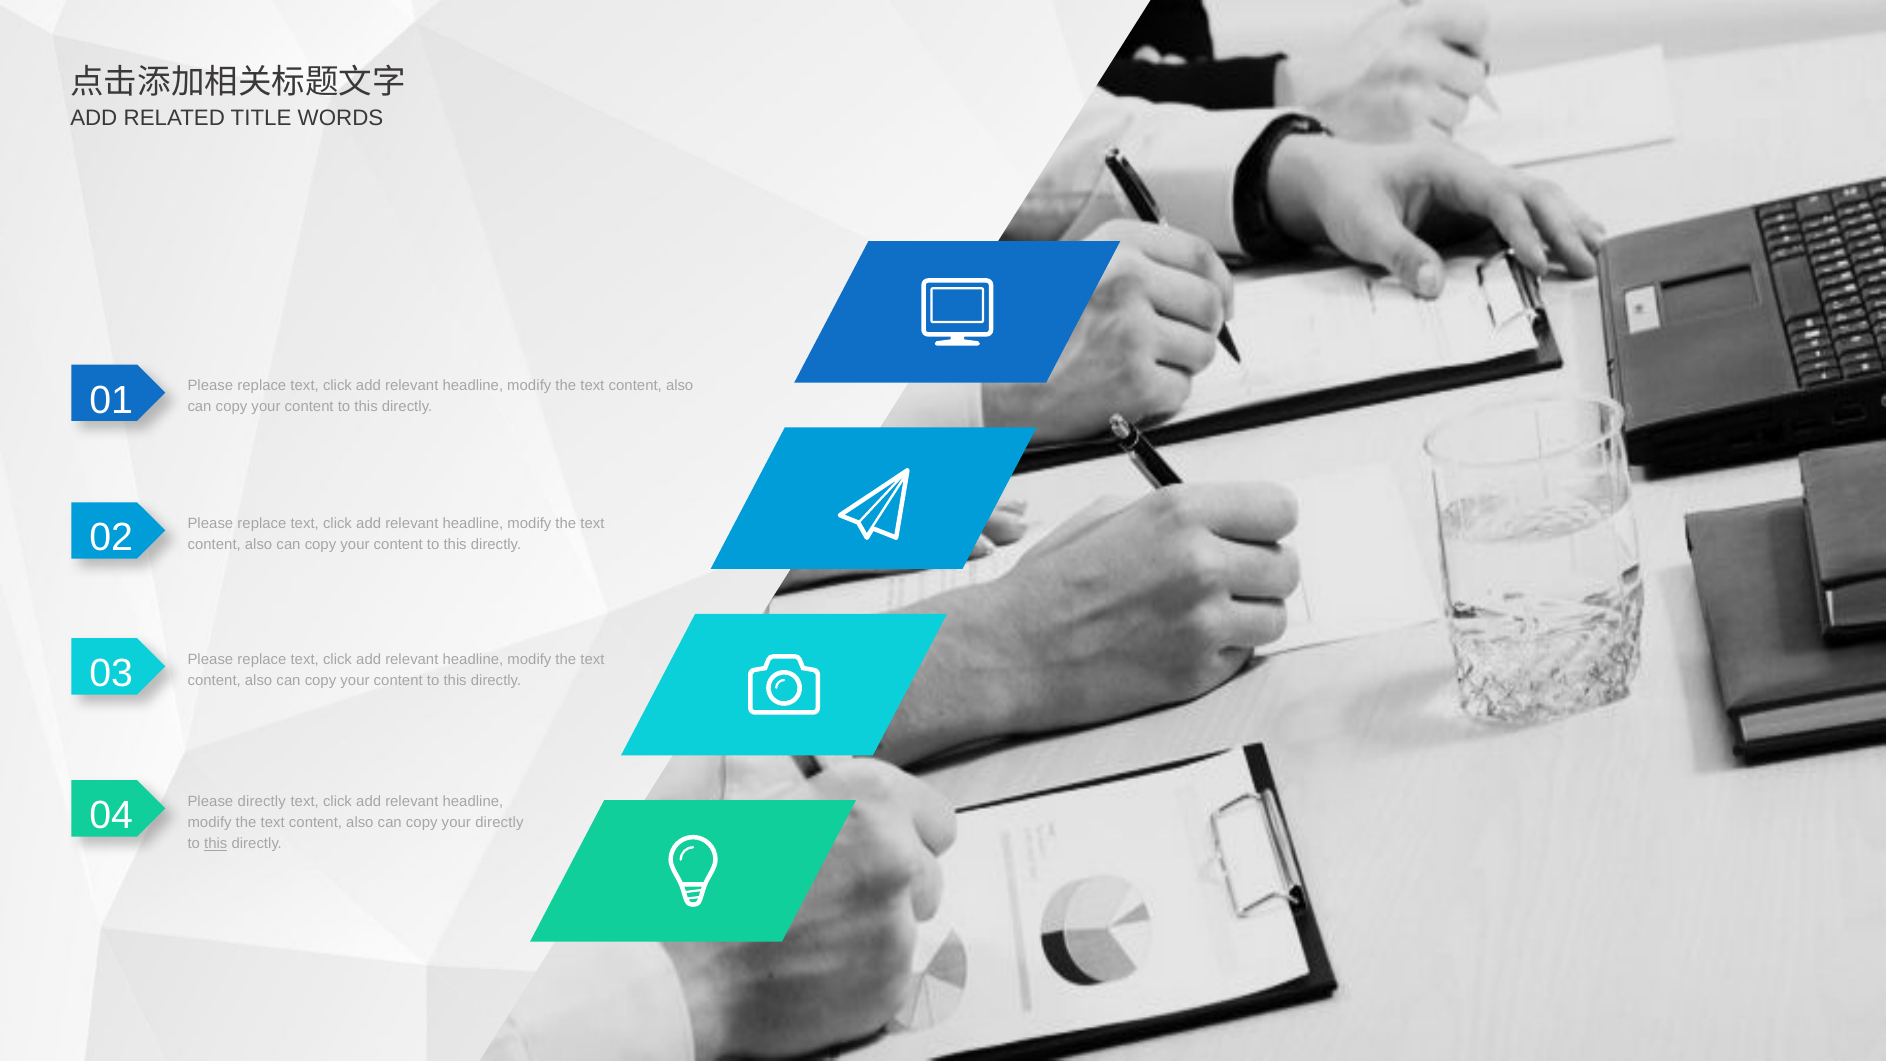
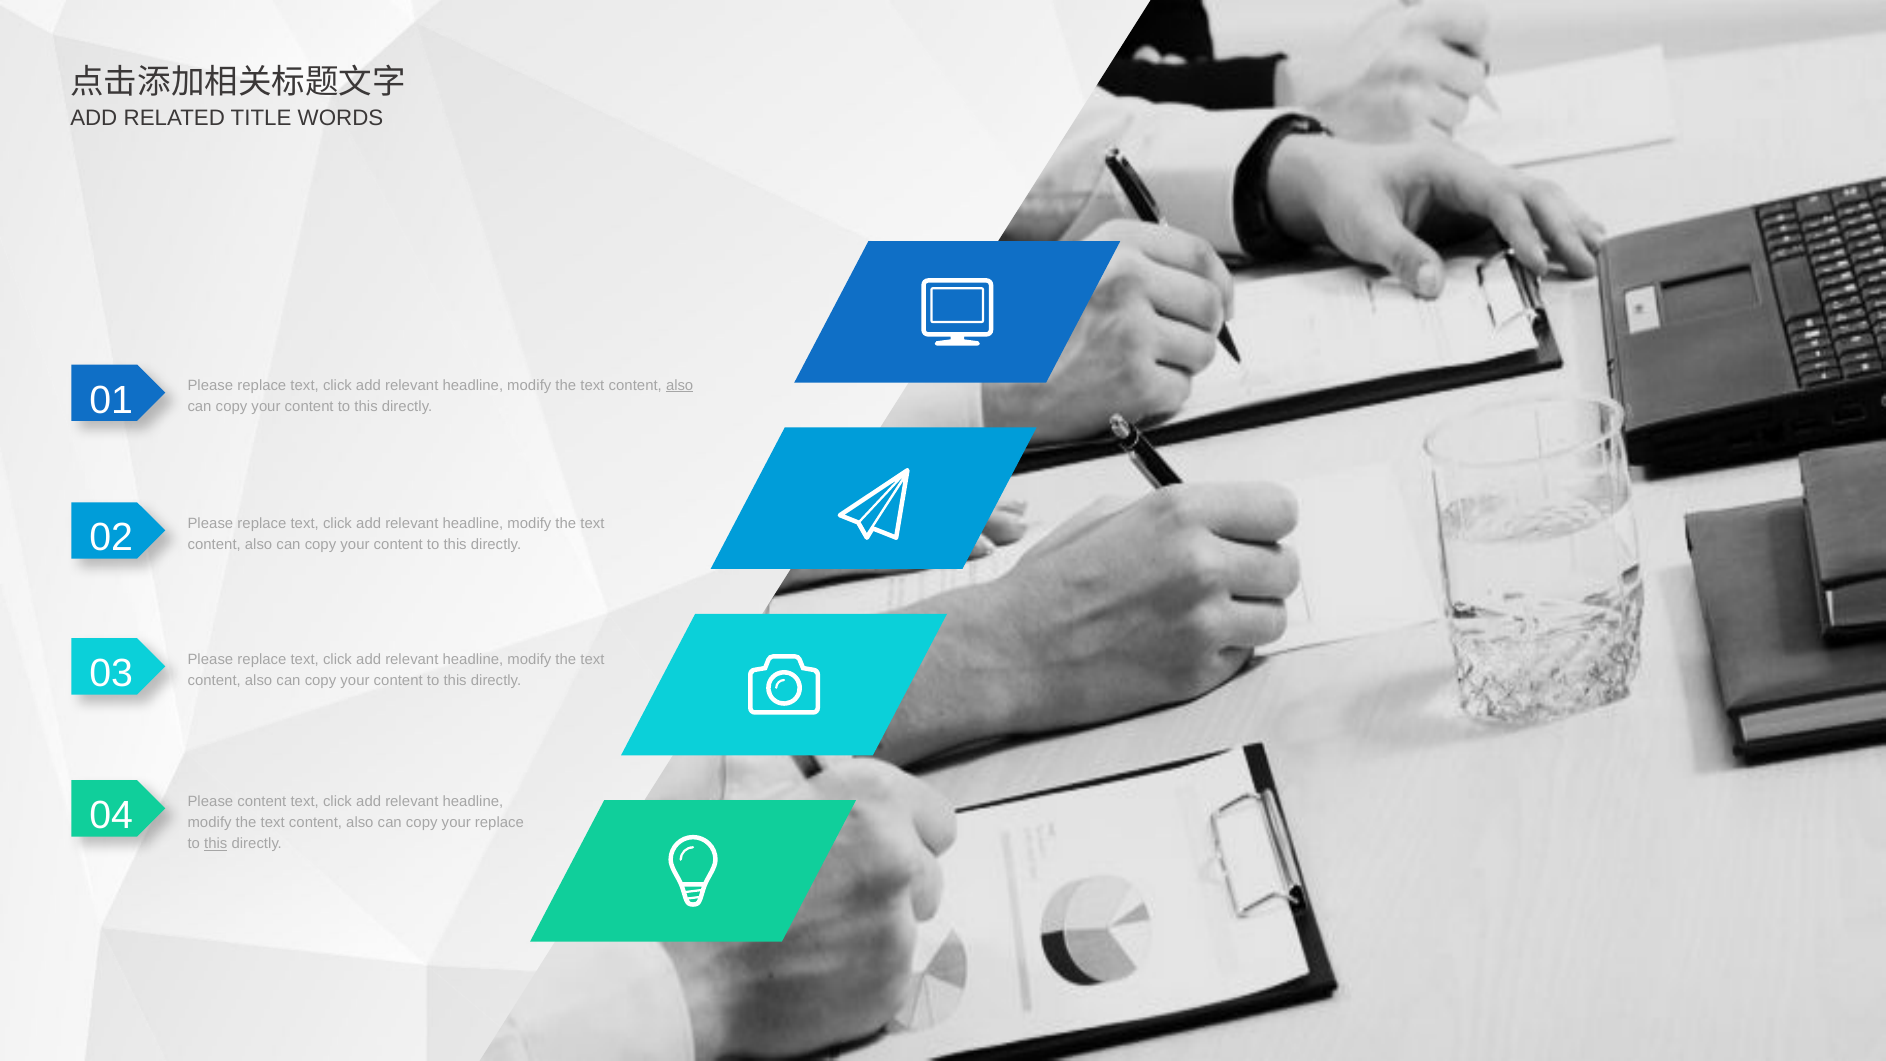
also at (680, 385) underline: none -> present
Please directly: directly -> content
your directly: directly -> replace
